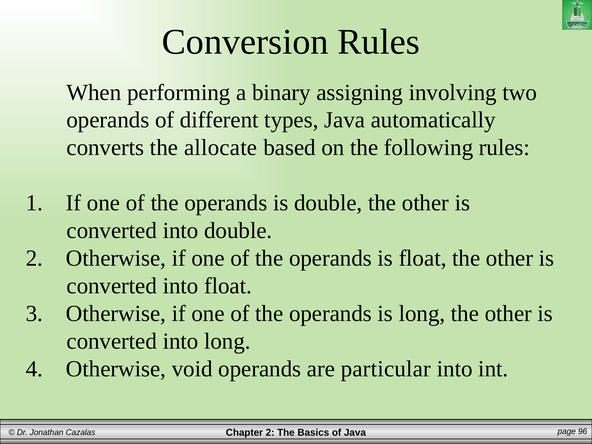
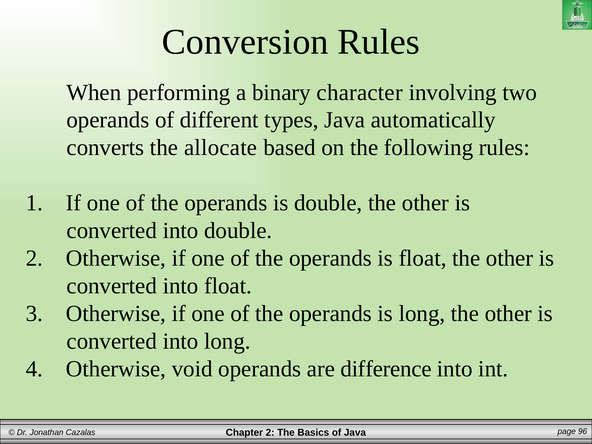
assigning: assigning -> character
particular: particular -> difference
